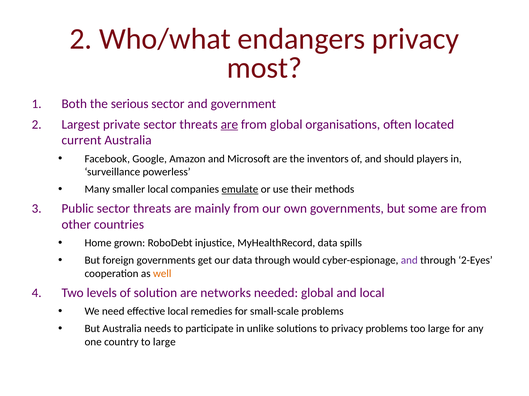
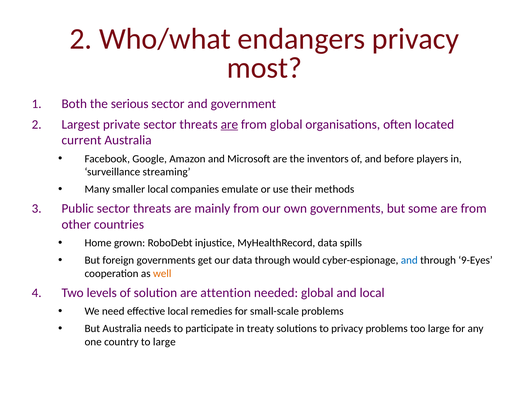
should: should -> before
powerless: powerless -> streaming
emulate underline: present -> none
and at (409, 261) colour: purple -> blue
2-Eyes: 2-Eyes -> 9-Eyes
networks: networks -> attention
unlike: unlike -> treaty
